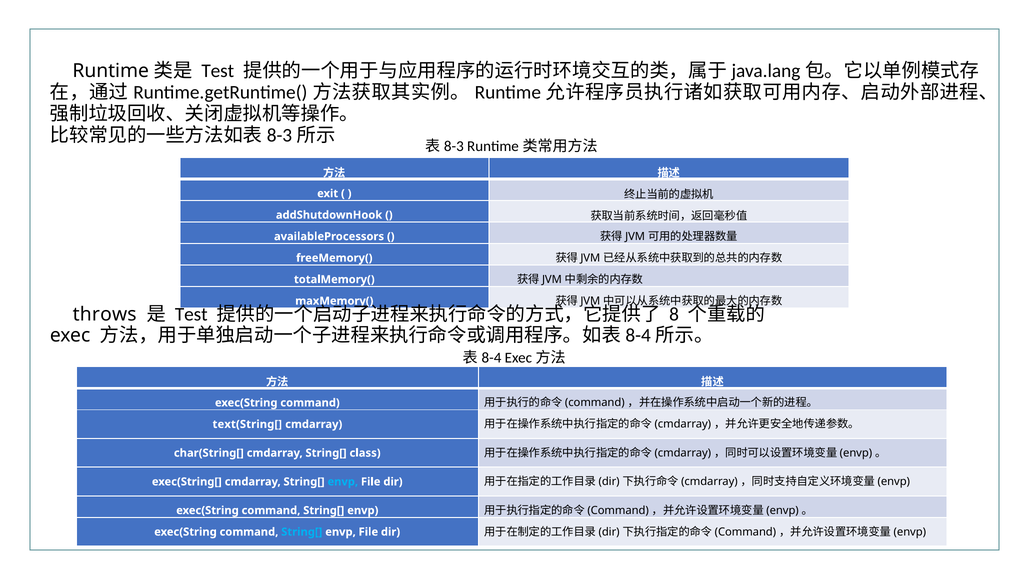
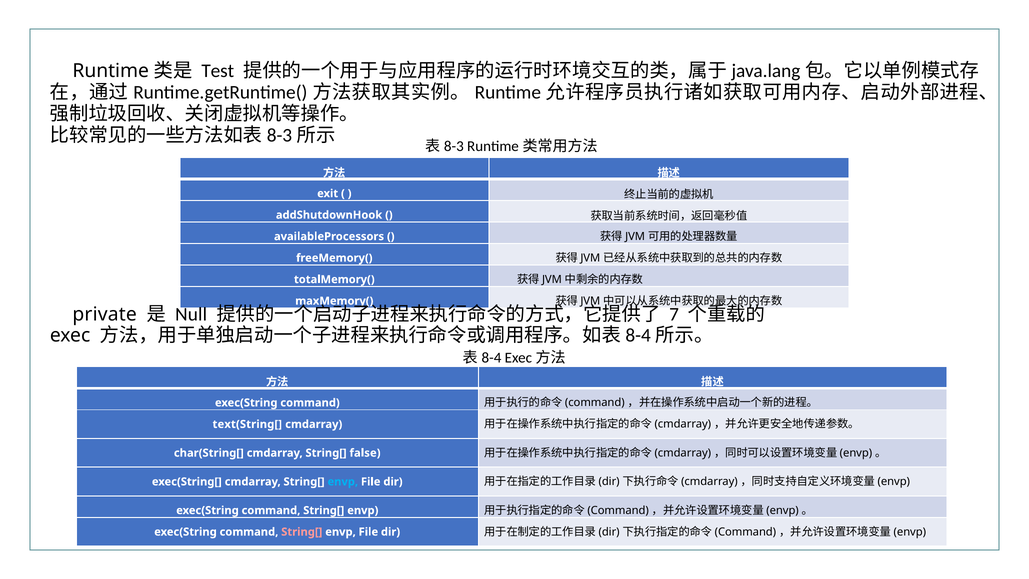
throws: throws -> private
Test at (191, 314): Test -> Null
8: 8 -> 7
class: class -> false
String[ at (302, 532) colour: light blue -> pink
